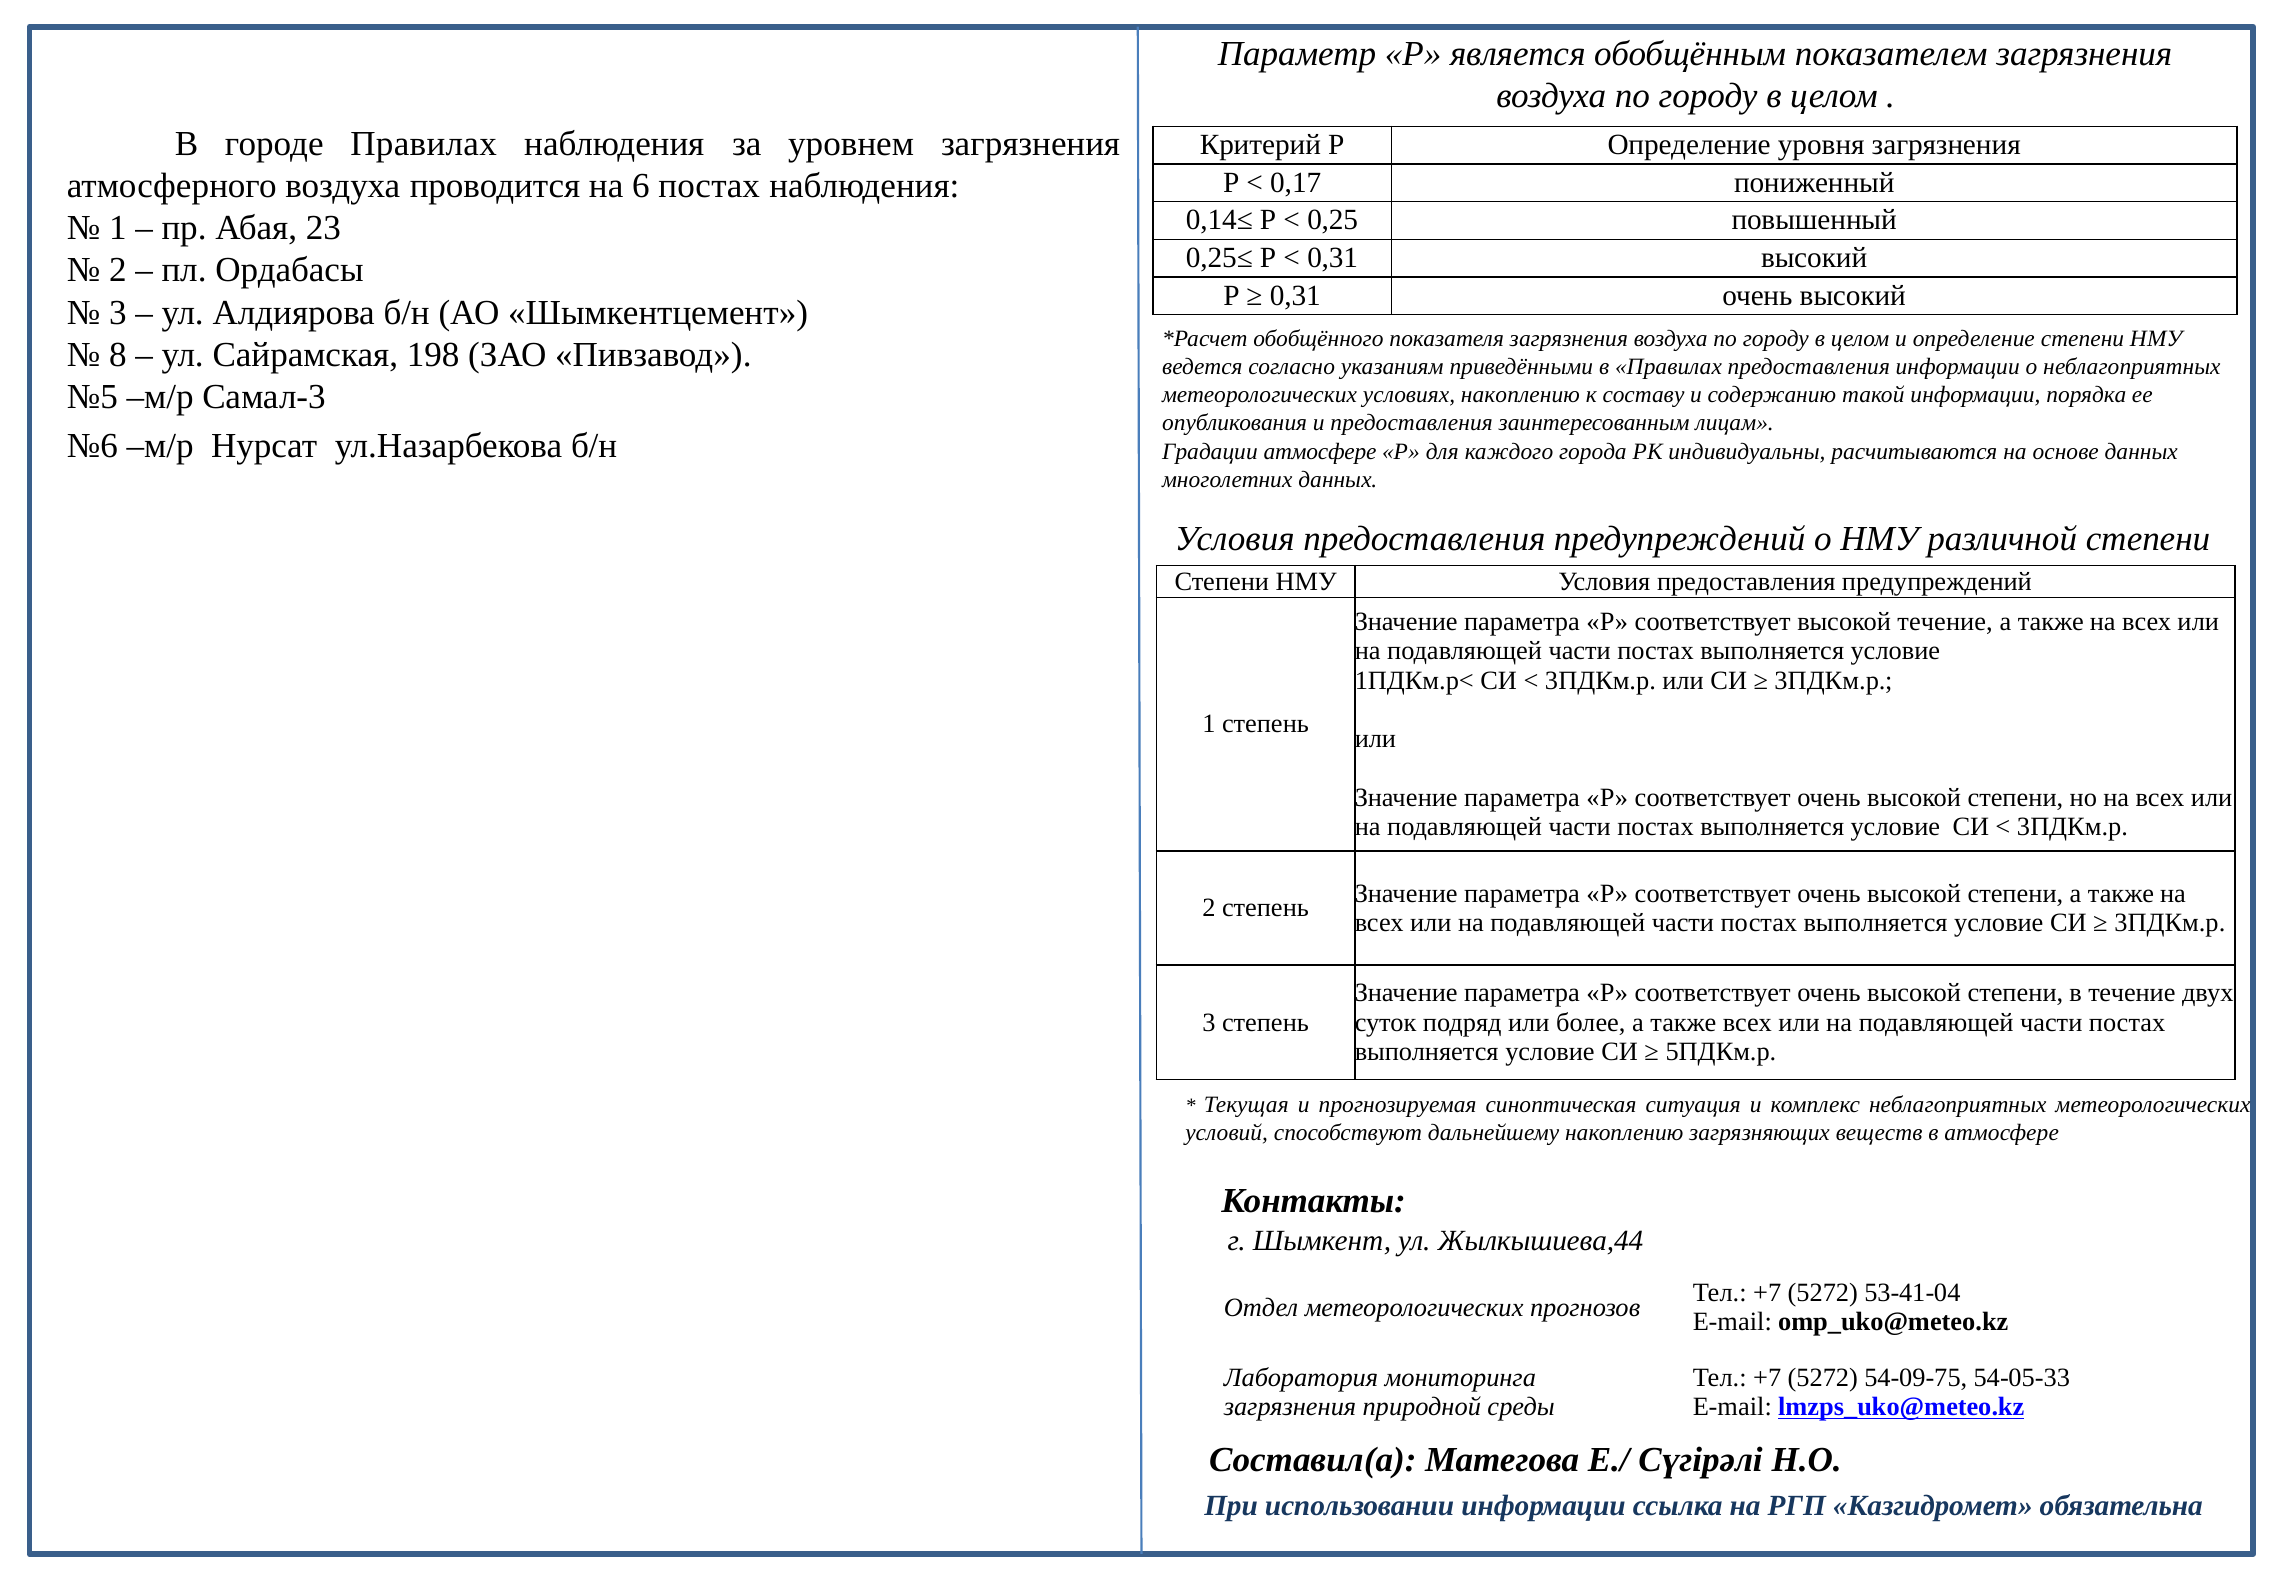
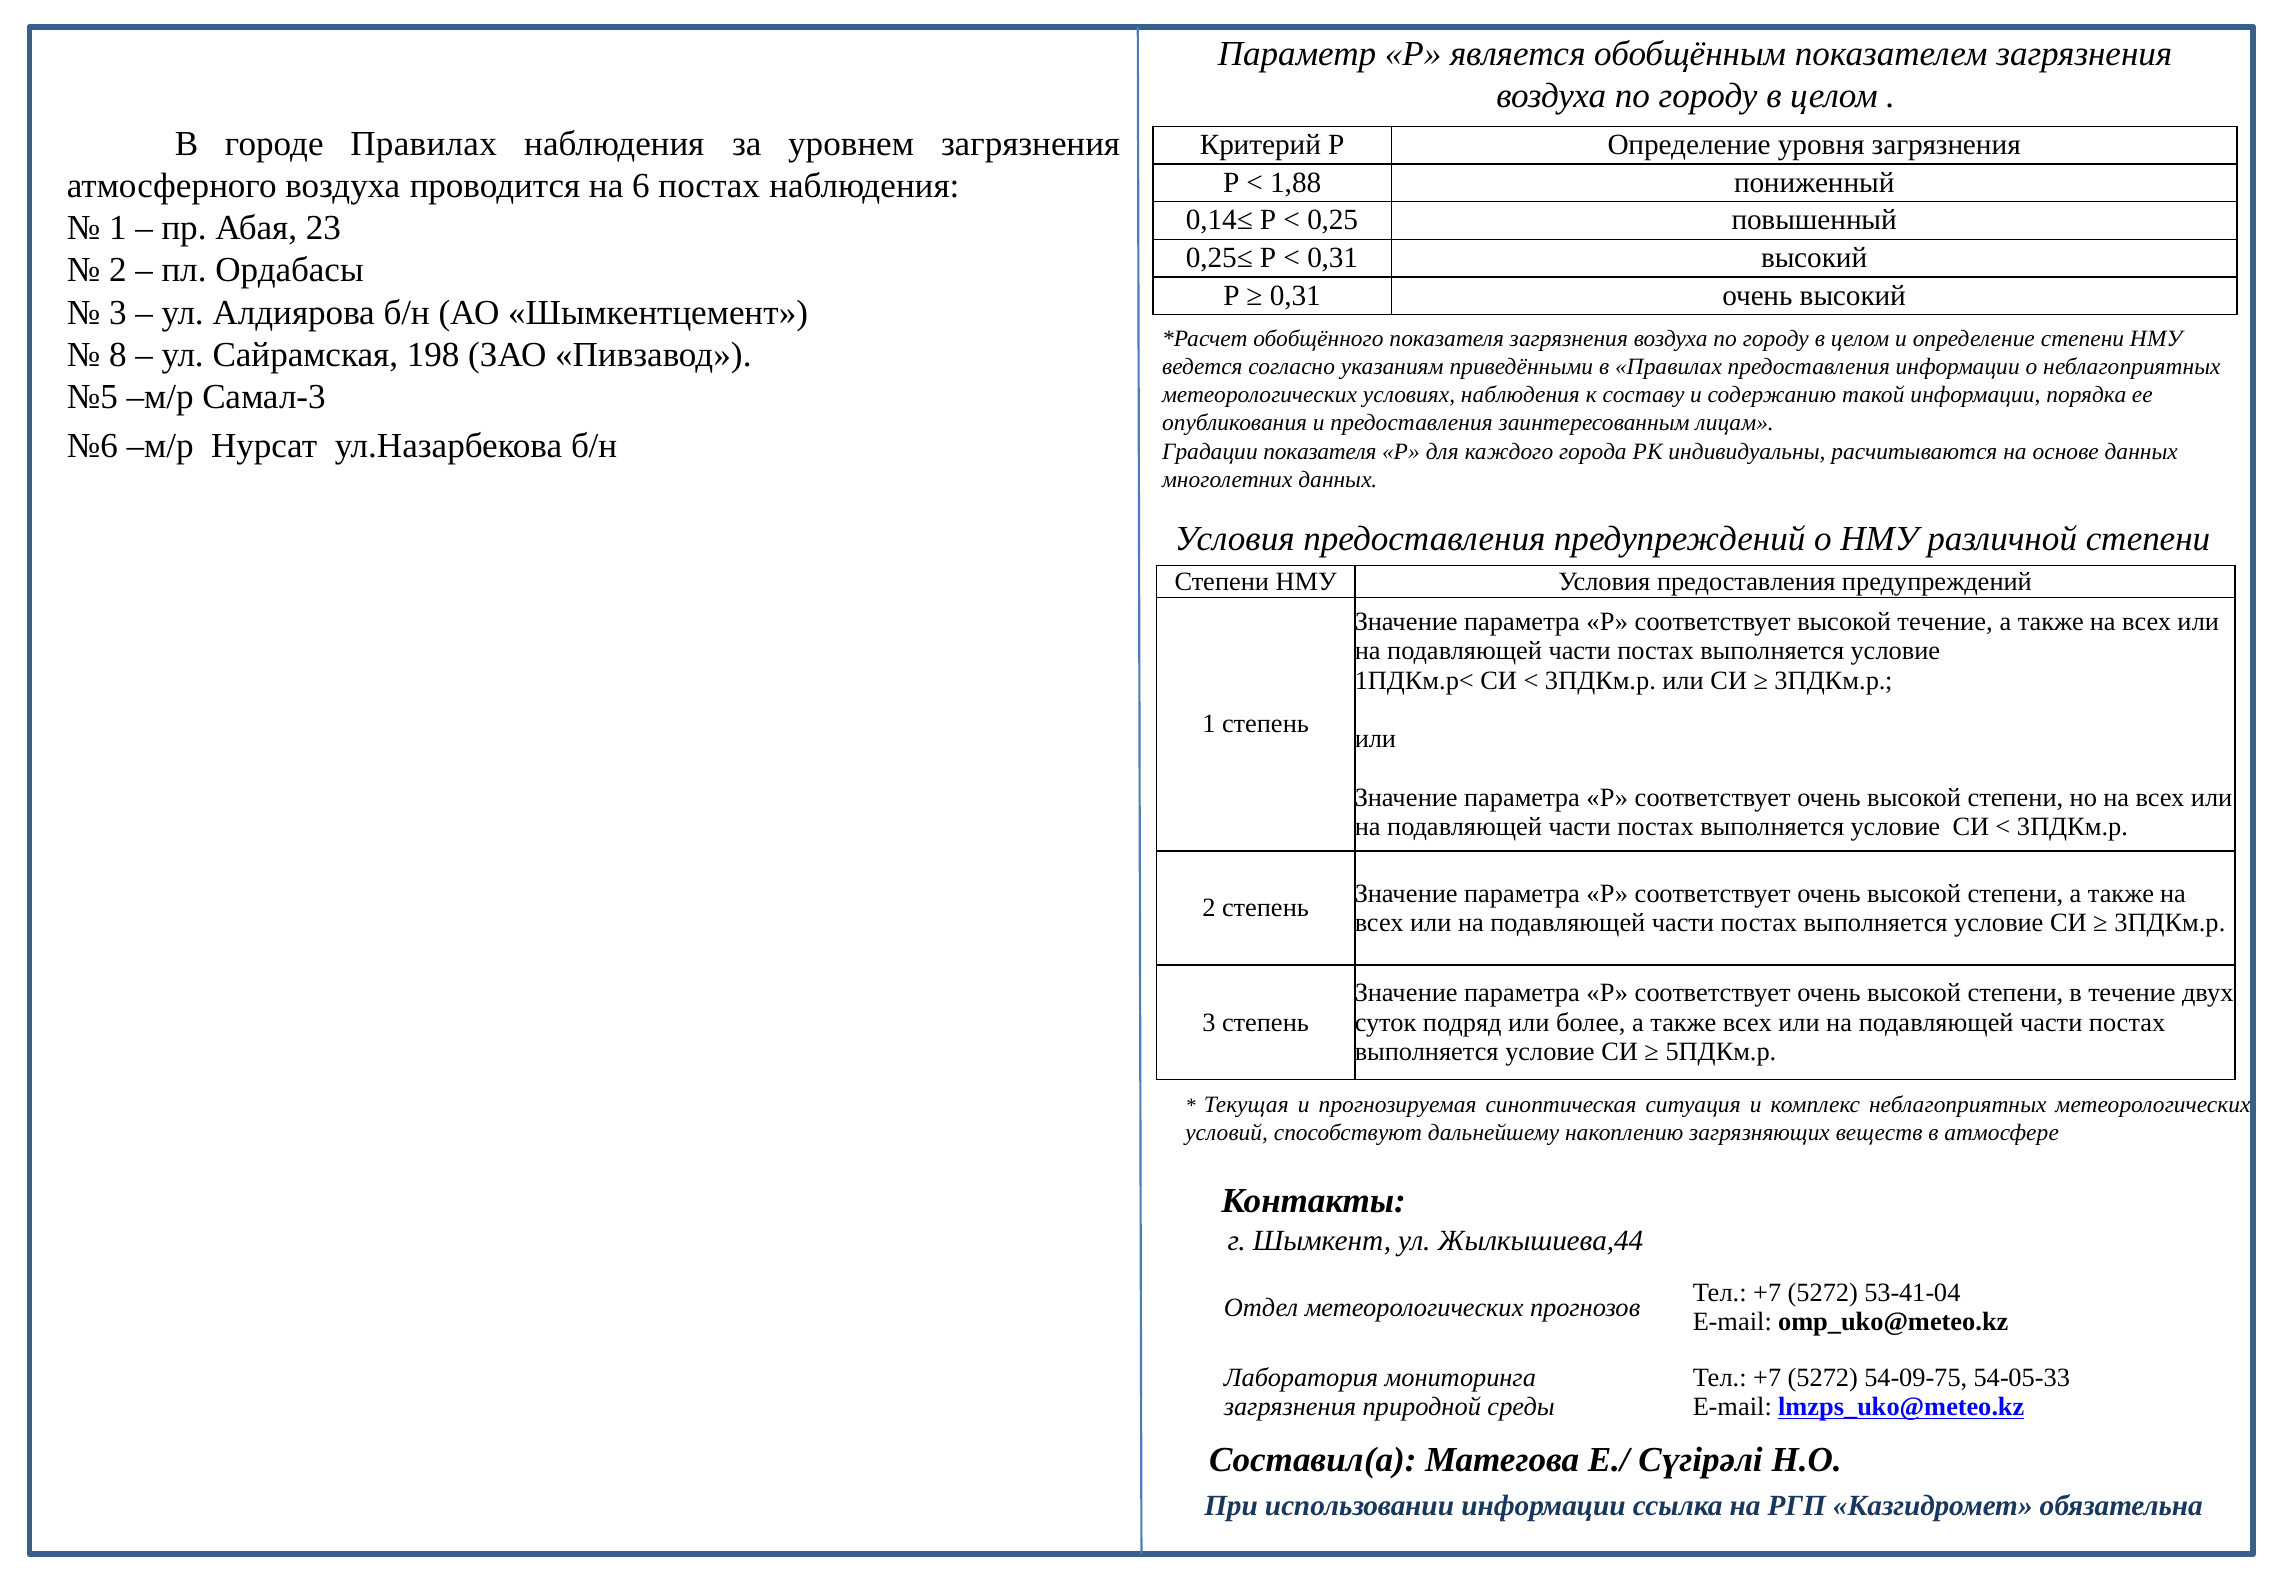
0,17: 0,17 -> 1,88
условиях накоплению: накоплению -> наблюдения
Градации атмосфере: атмосфере -> показателя
